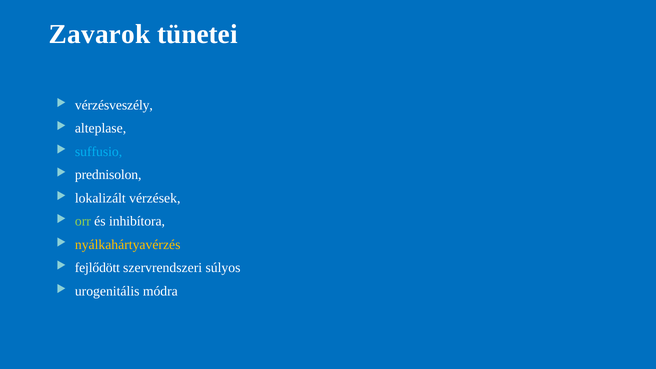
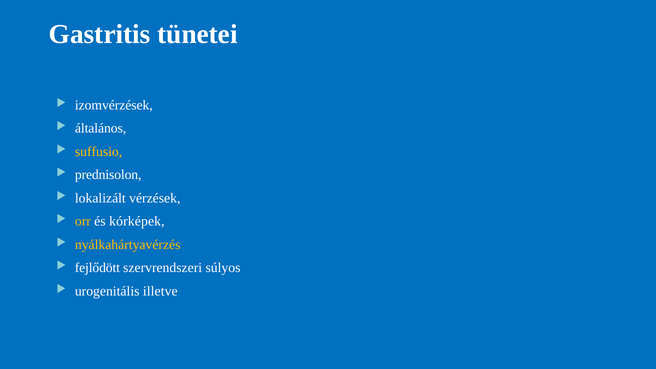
Zavarok: Zavarok -> Gastritis
vérzésveszély: vérzésveszély -> izomvérzések
alteplase: alteplase -> általános
suffusio colour: light blue -> yellow
orr colour: light green -> yellow
inhibítora: inhibítora -> kórképek
módra: módra -> illetve
